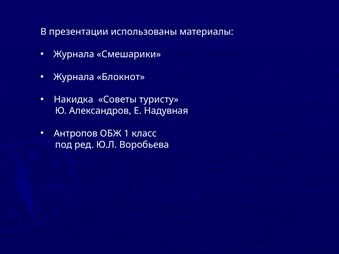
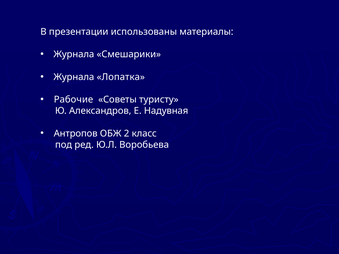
Блокнот: Блокнот -> Лопатка
Накидка: Накидка -> Рабочие
1: 1 -> 2
